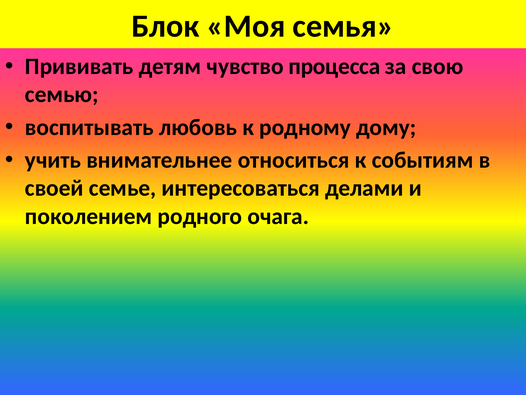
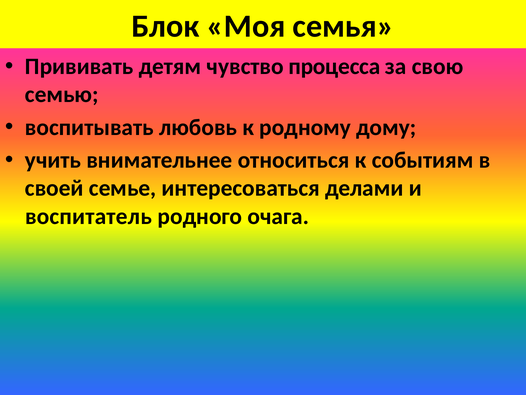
поколением: поколением -> воспитатель
